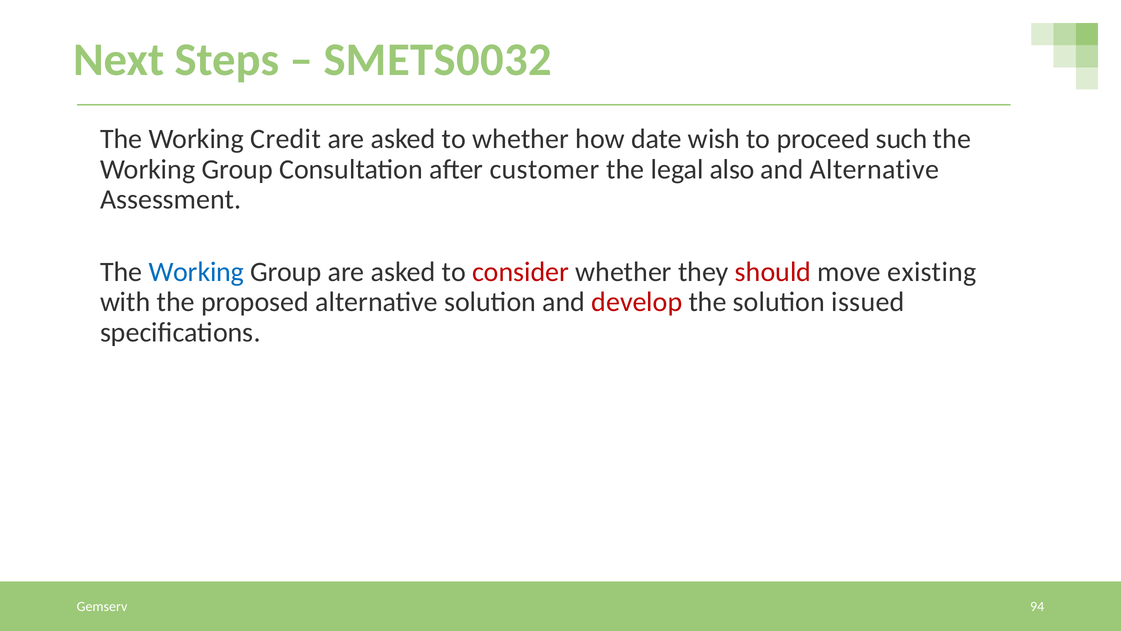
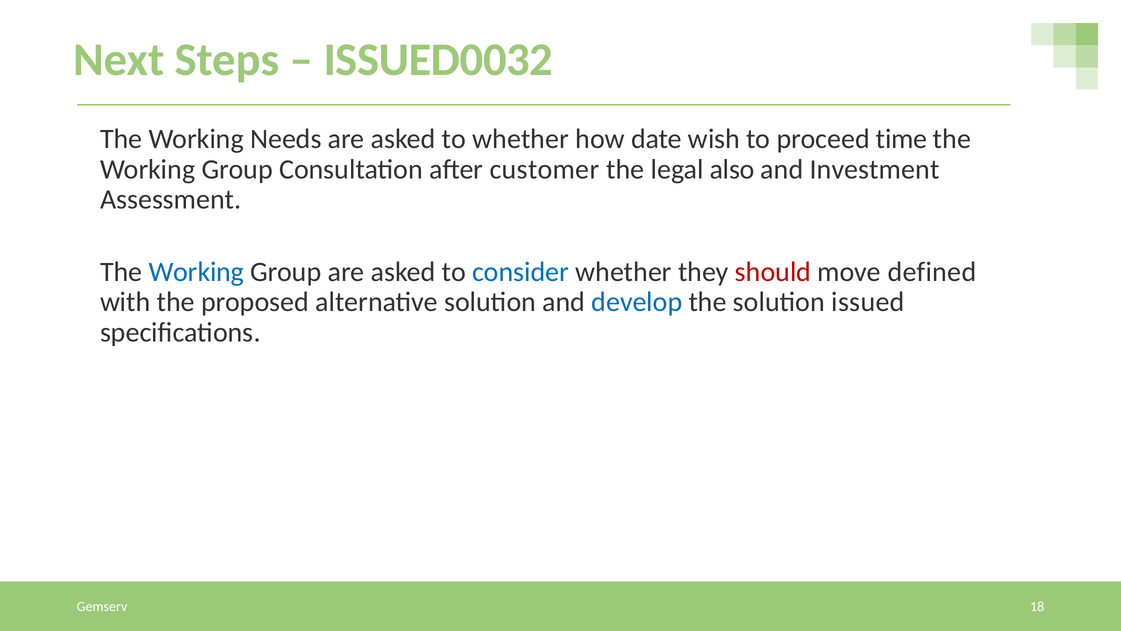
SMETS0032: SMETS0032 -> ISSUED0032
Credit: Credit -> Needs
such: such -> time
and Alternative: Alternative -> Investment
consider colour: red -> blue
existing: existing -> defined
develop colour: red -> blue
94: 94 -> 18
